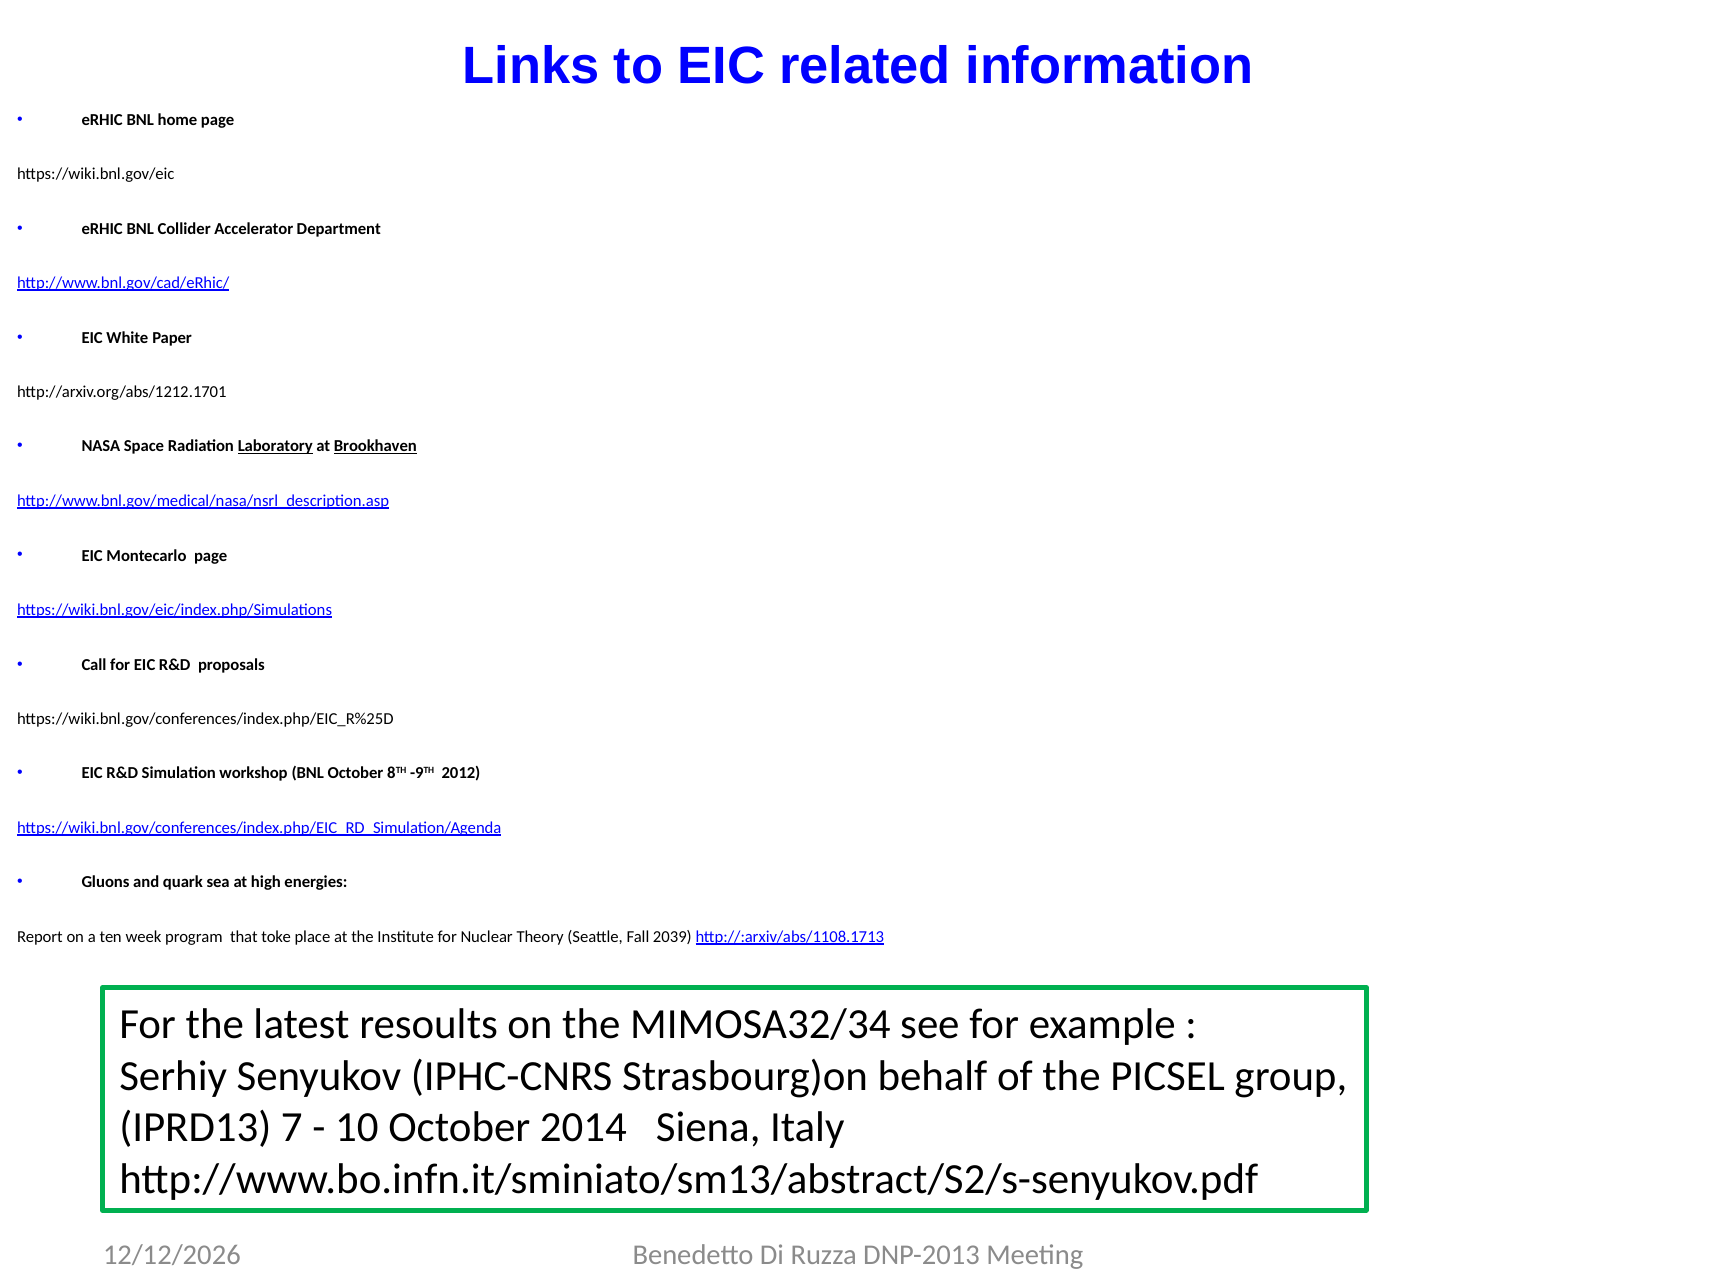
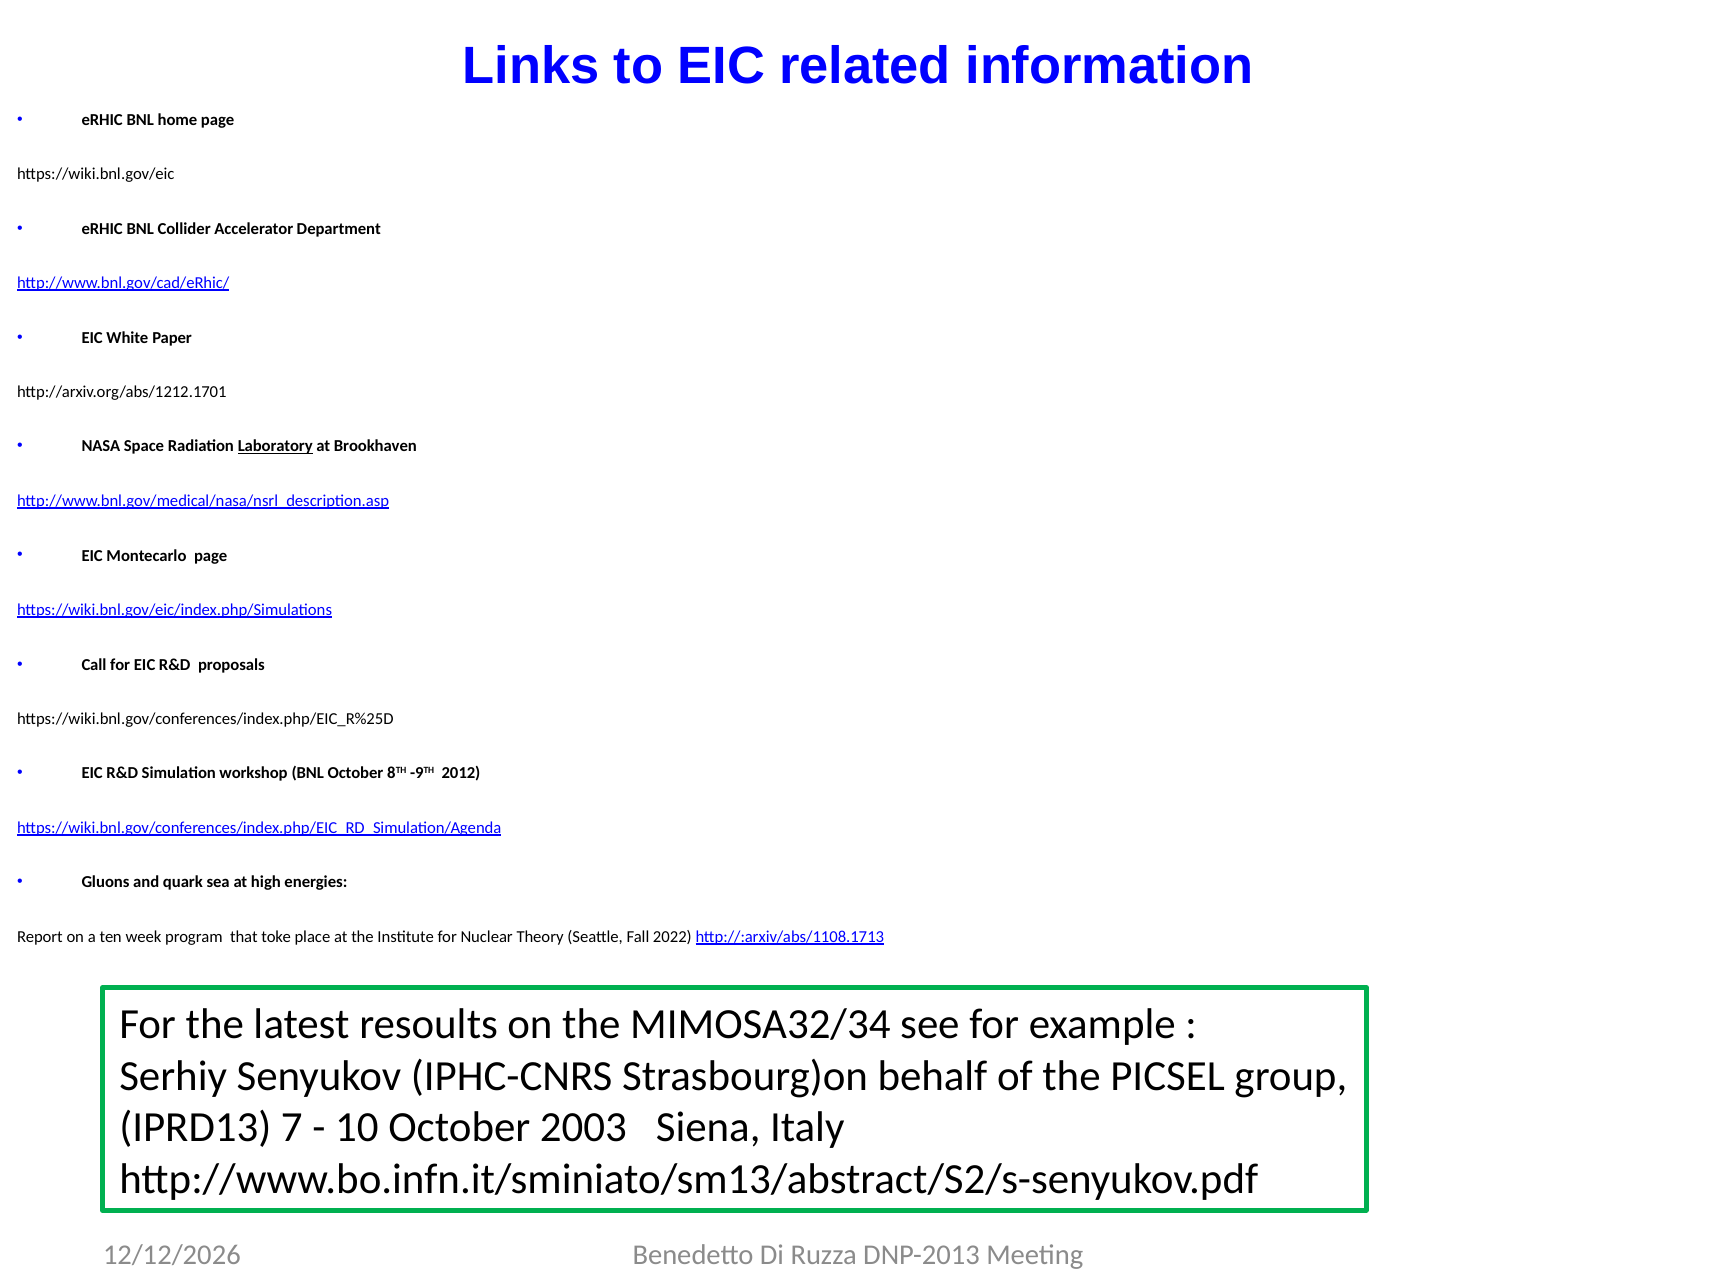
Brookhaven underline: present -> none
2039: 2039 -> 2022
2014: 2014 -> 2003
